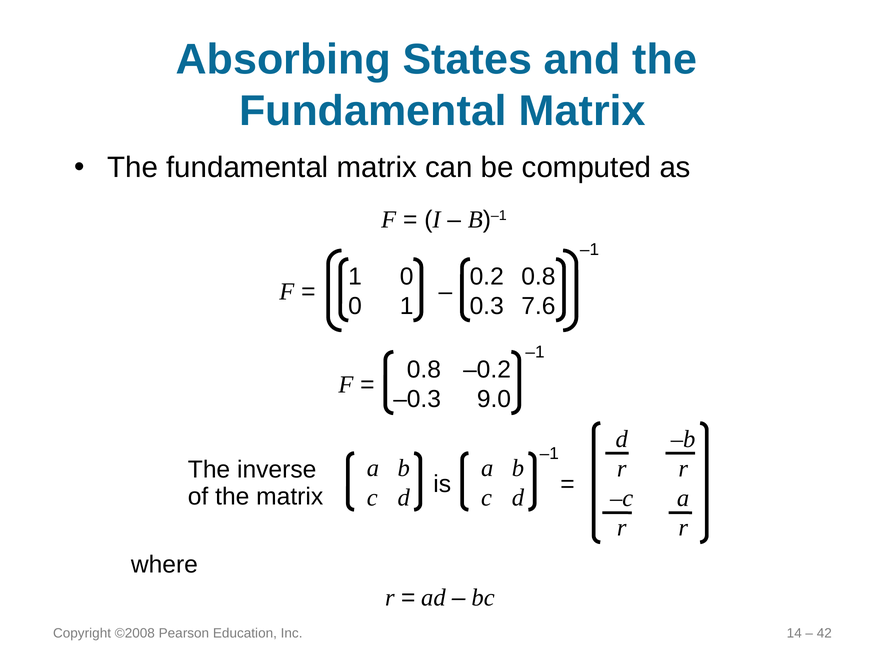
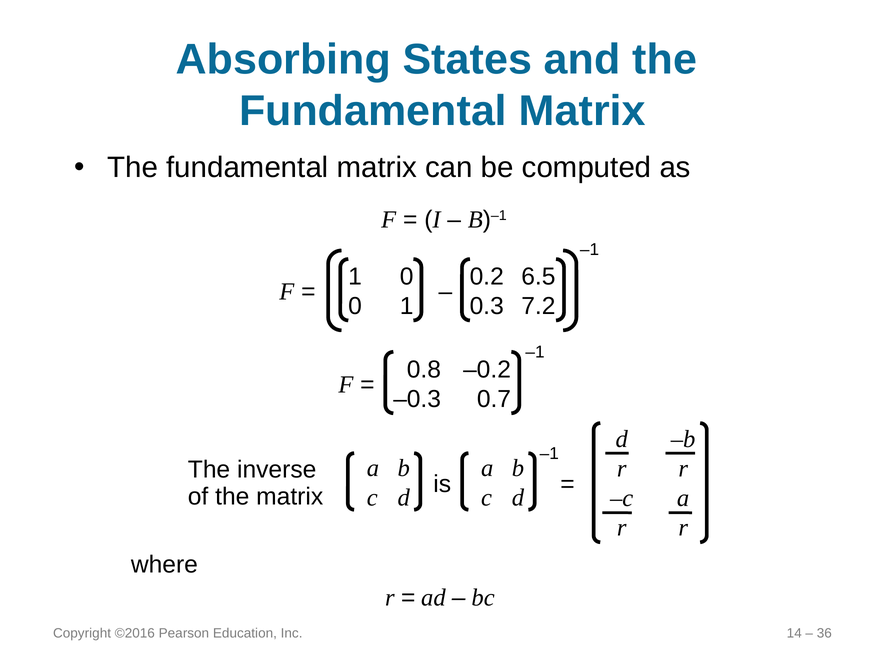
0.2 0.8: 0.8 -> 6.5
7.6: 7.6 -> 7.2
9.0: 9.0 -> 0.7
©2008: ©2008 -> ©2016
42: 42 -> 36
